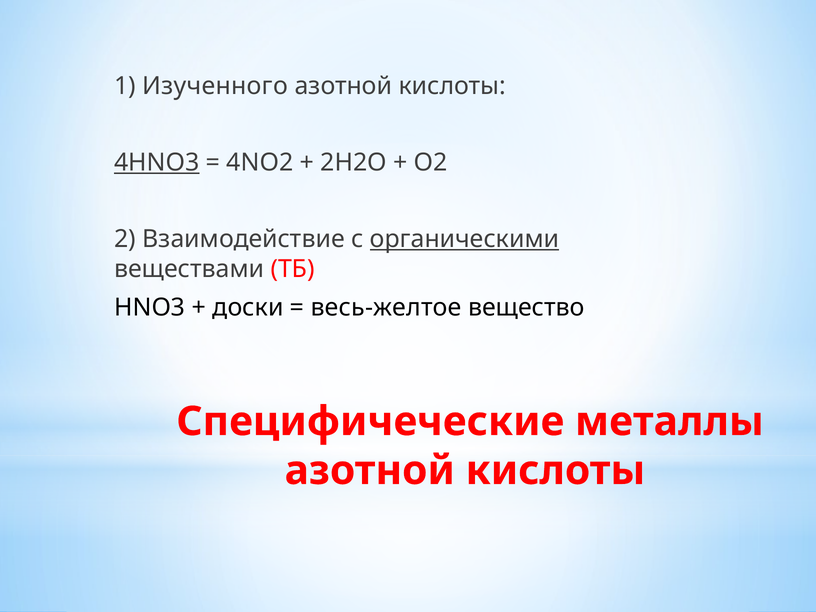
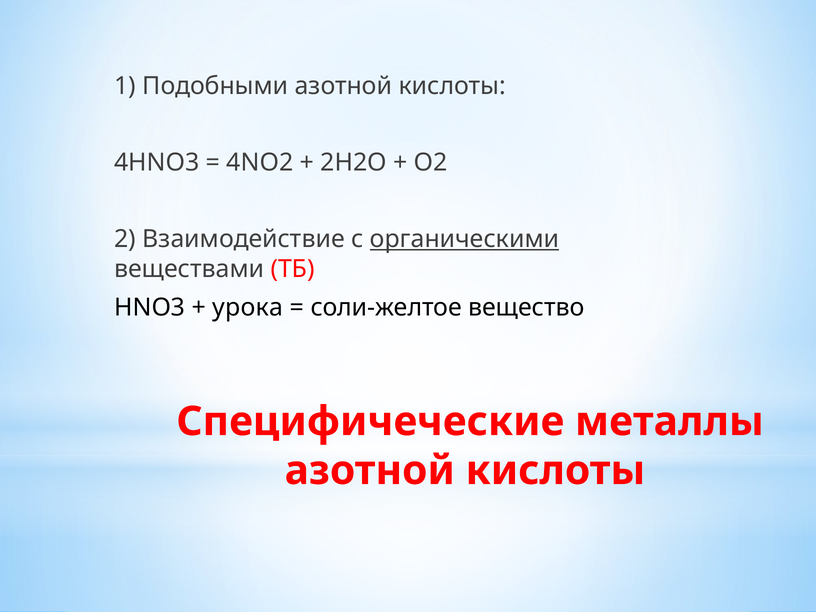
Изученного: Изученного -> Подобными
4HNO3 underline: present -> none
доски: доски -> урока
весь-желтое: весь-желтое -> соли-желтое
